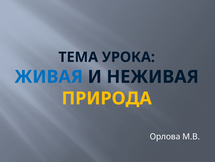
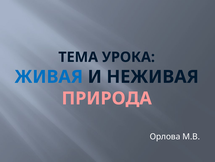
ПРИРОДА colour: yellow -> pink
